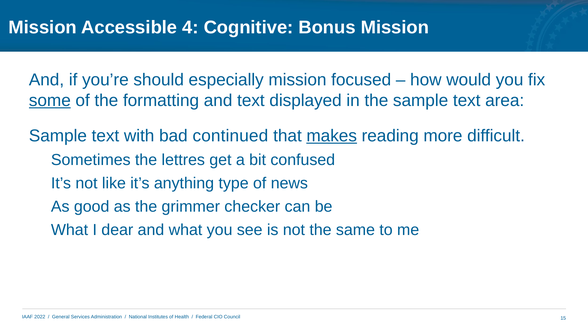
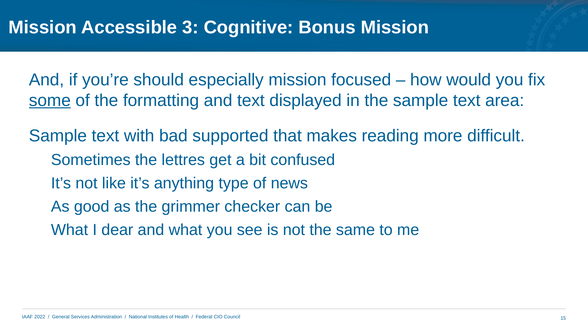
4: 4 -> 3
continued: continued -> supported
makes underline: present -> none
